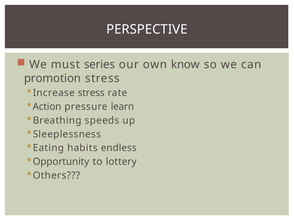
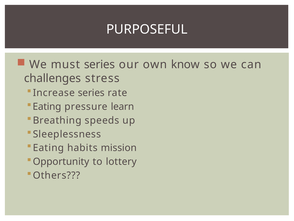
PERSPECTIVE: PERSPECTIVE -> PURPOSEFUL
promotion: promotion -> challenges
Increase stress: stress -> series
Action at (47, 106): Action -> Eating
endless: endless -> mission
